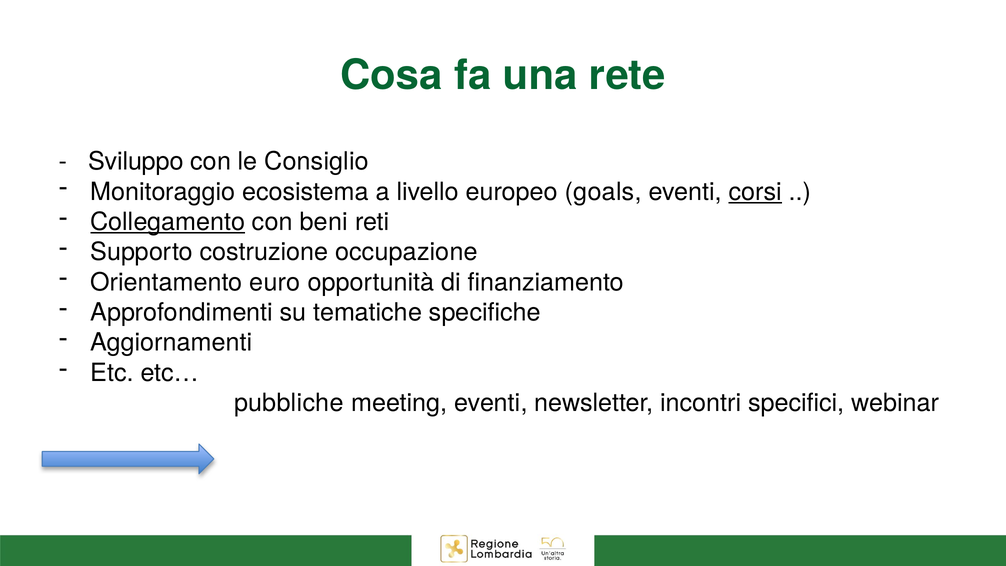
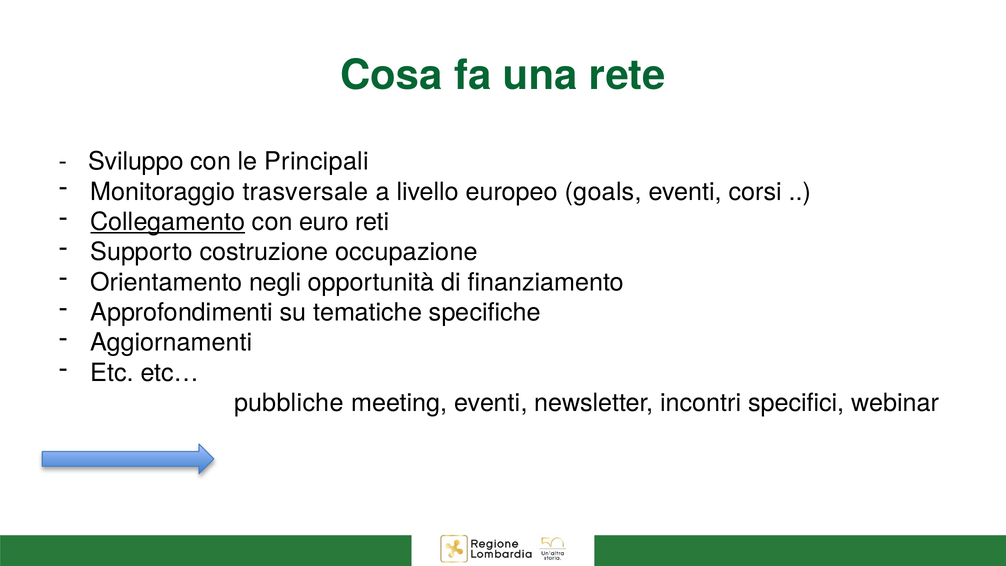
Consiglio: Consiglio -> Principali
ecosistema: ecosistema -> trasversale
corsi underline: present -> none
beni: beni -> euro
euro: euro -> negli
